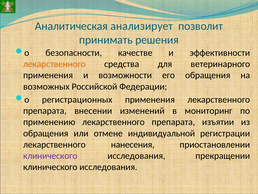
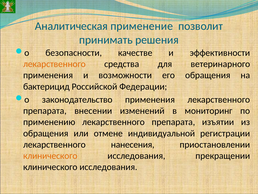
анализирует: анализирует -> применение
возможных: возможных -> бактерицид
регистрационных: регистрационных -> законодательство
клинического at (50, 155) colour: purple -> orange
